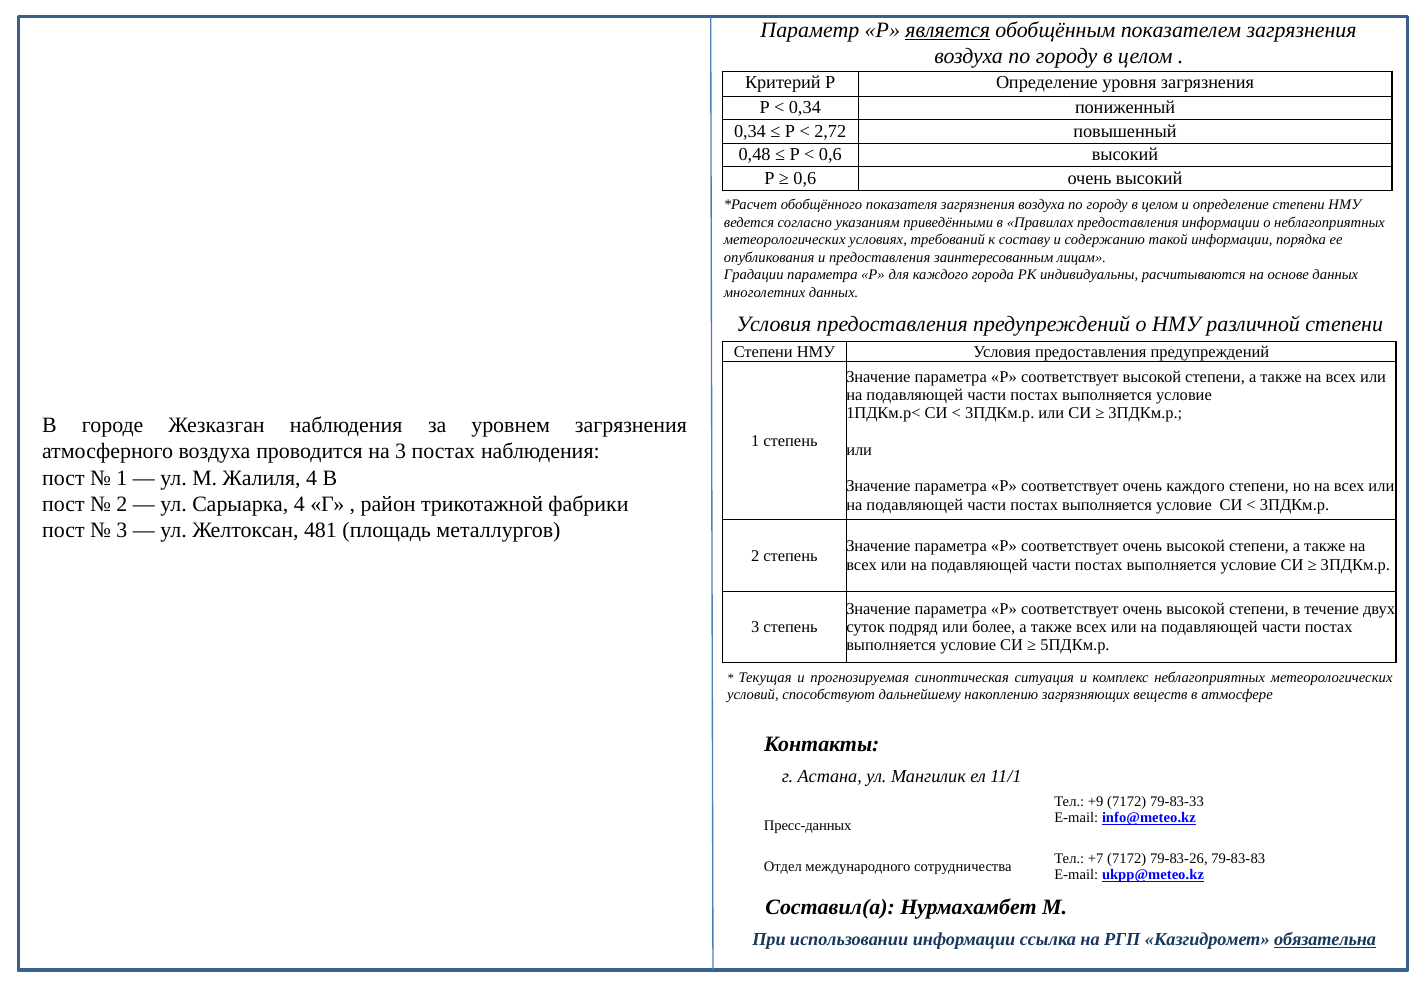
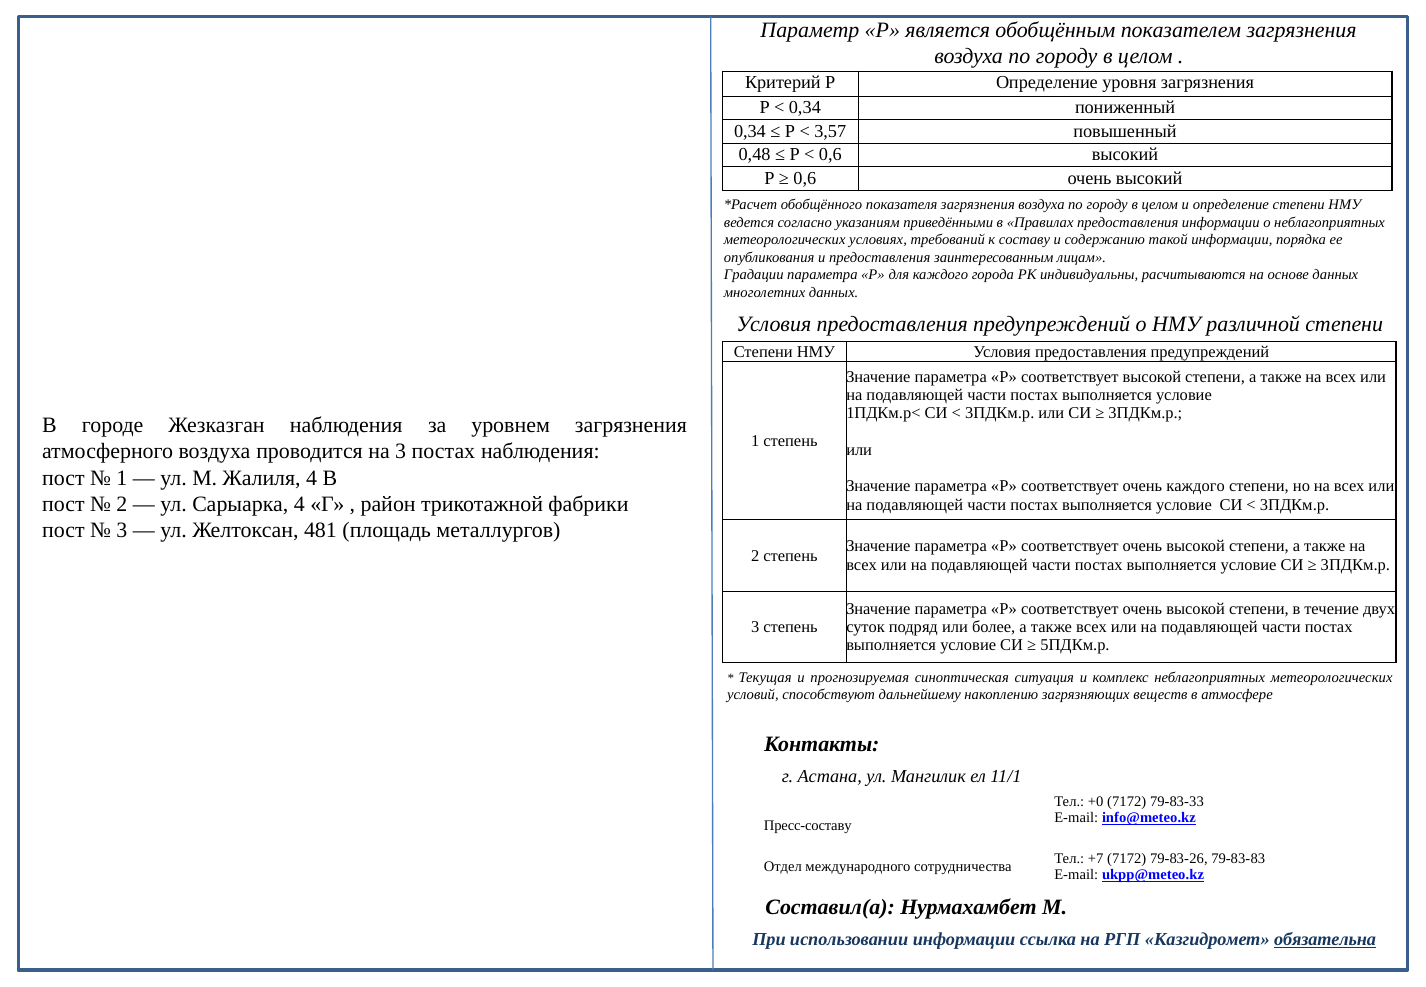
является underline: present -> none
2,72: 2,72 -> 3,57
+9: +9 -> +0
Пресс-данных: Пресс-данных -> Пресс-составу
